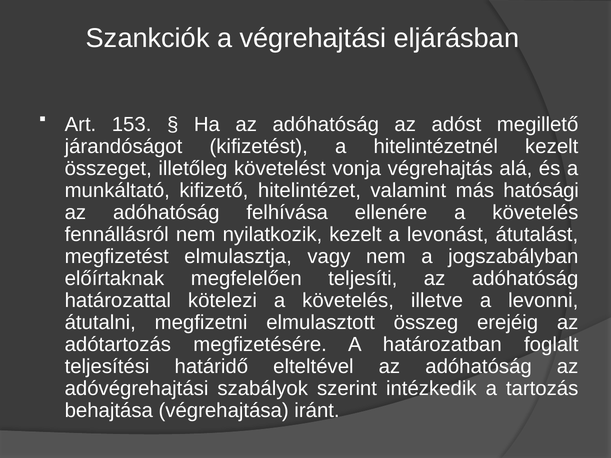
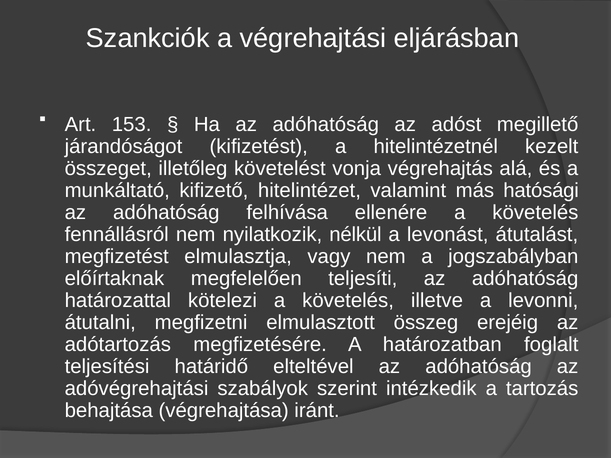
nyilatkozik kezelt: kezelt -> nélkül
